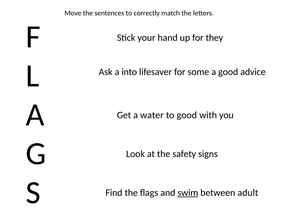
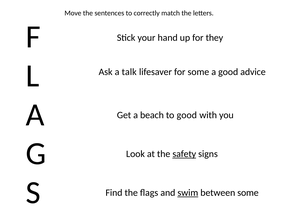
into: into -> talk
water: water -> beach
safety underline: none -> present
between adult: adult -> some
